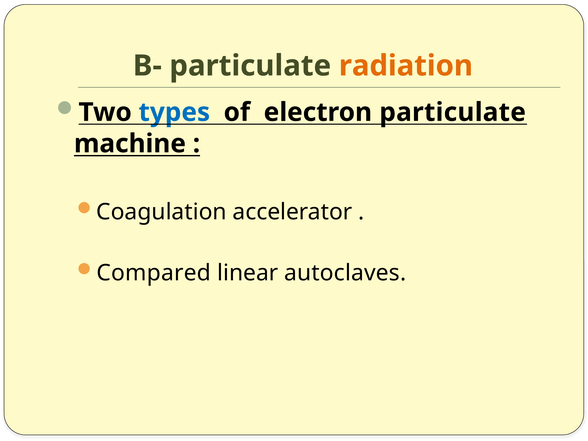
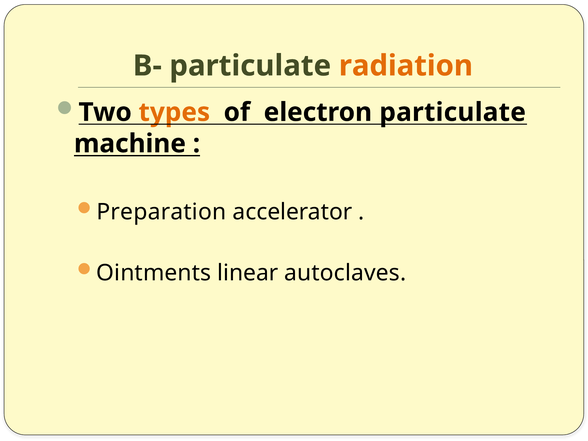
types colour: blue -> orange
Coagulation: Coagulation -> Preparation
Compared: Compared -> Ointments
